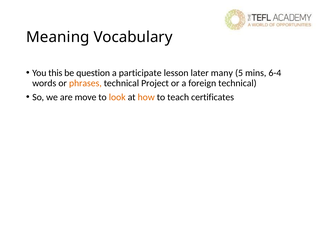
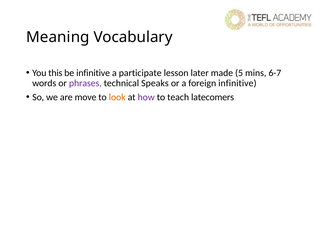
be question: question -> infinitive
many: many -> made
6-4: 6-4 -> 6-7
phrases colour: orange -> purple
Project: Project -> Speaks
foreign technical: technical -> infinitive
how colour: orange -> purple
certificates: certificates -> latecomers
